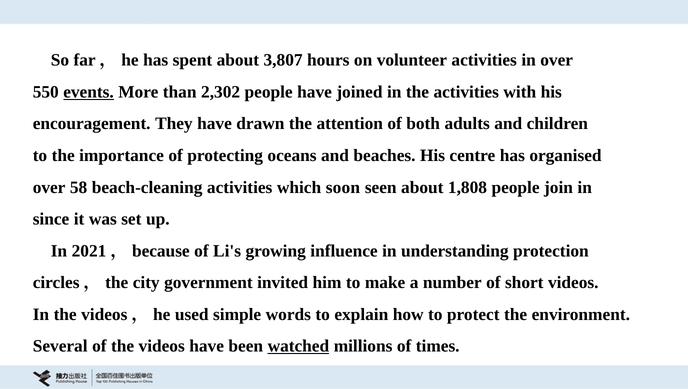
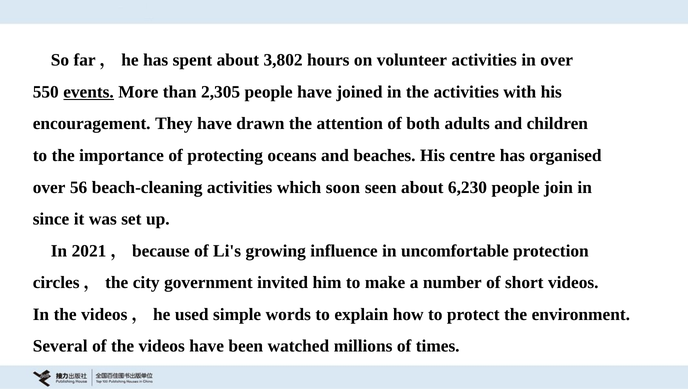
3,807: 3,807 -> 3,802
2,302: 2,302 -> 2,305
58: 58 -> 56
1,808: 1,808 -> 6,230
understanding: understanding -> uncomfortable
watched underline: present -> none
